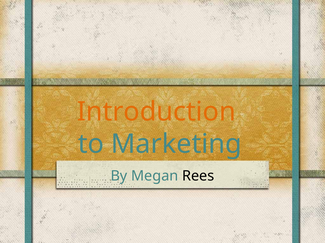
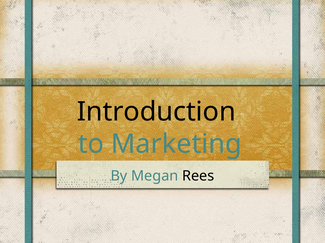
Introduction colour: orange -> black
